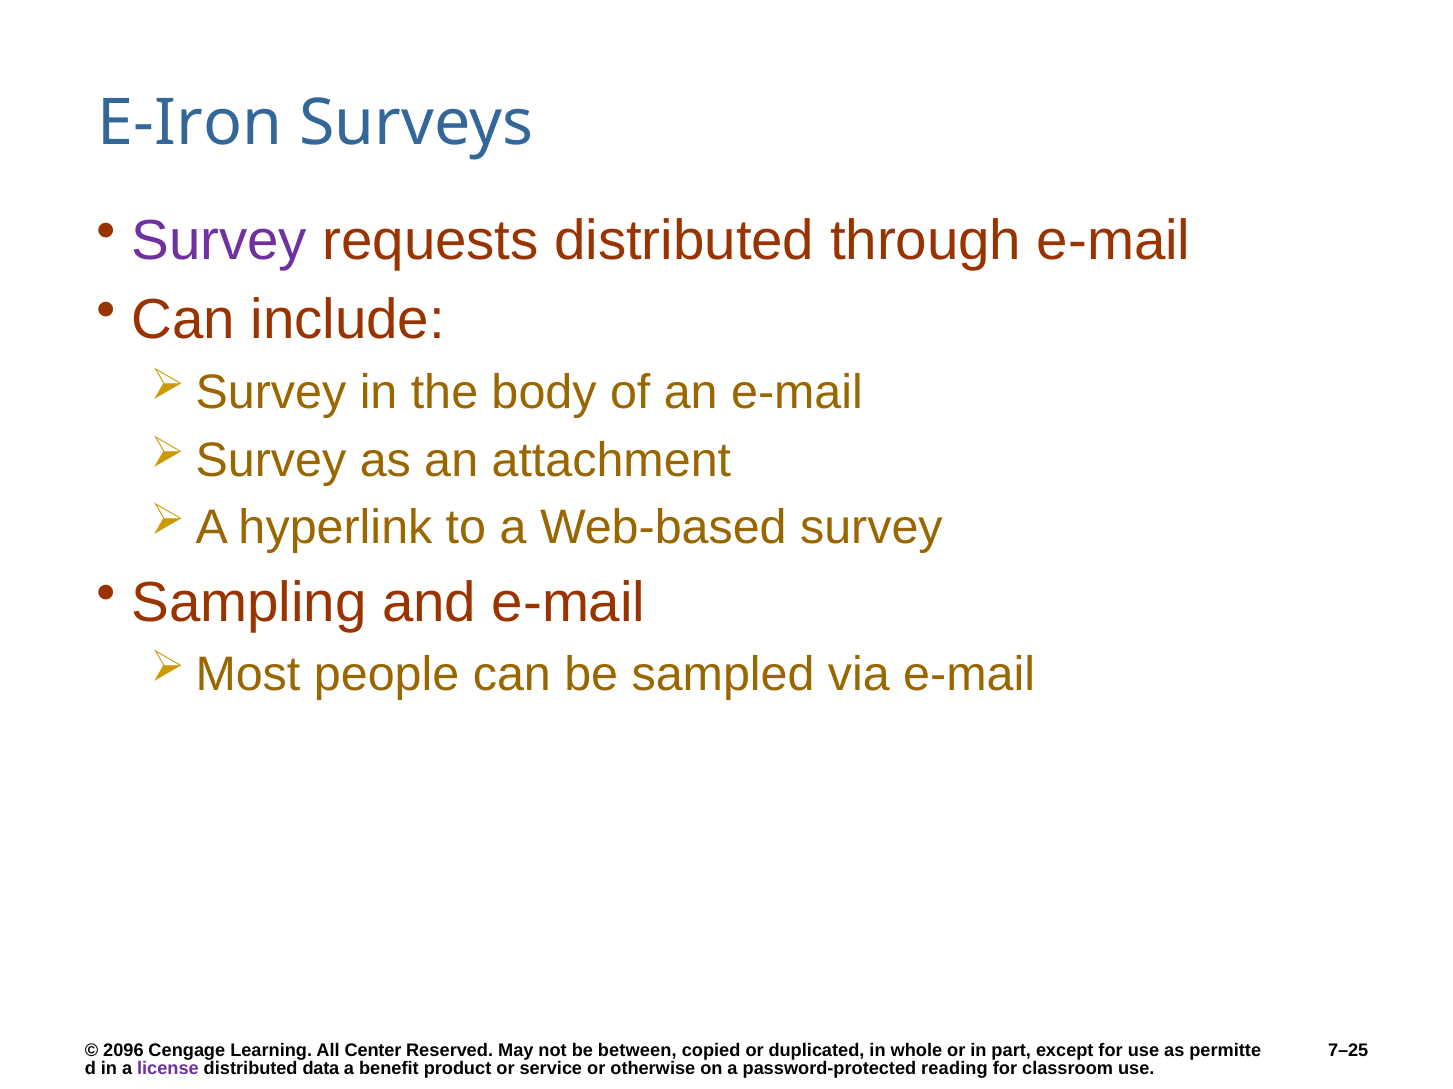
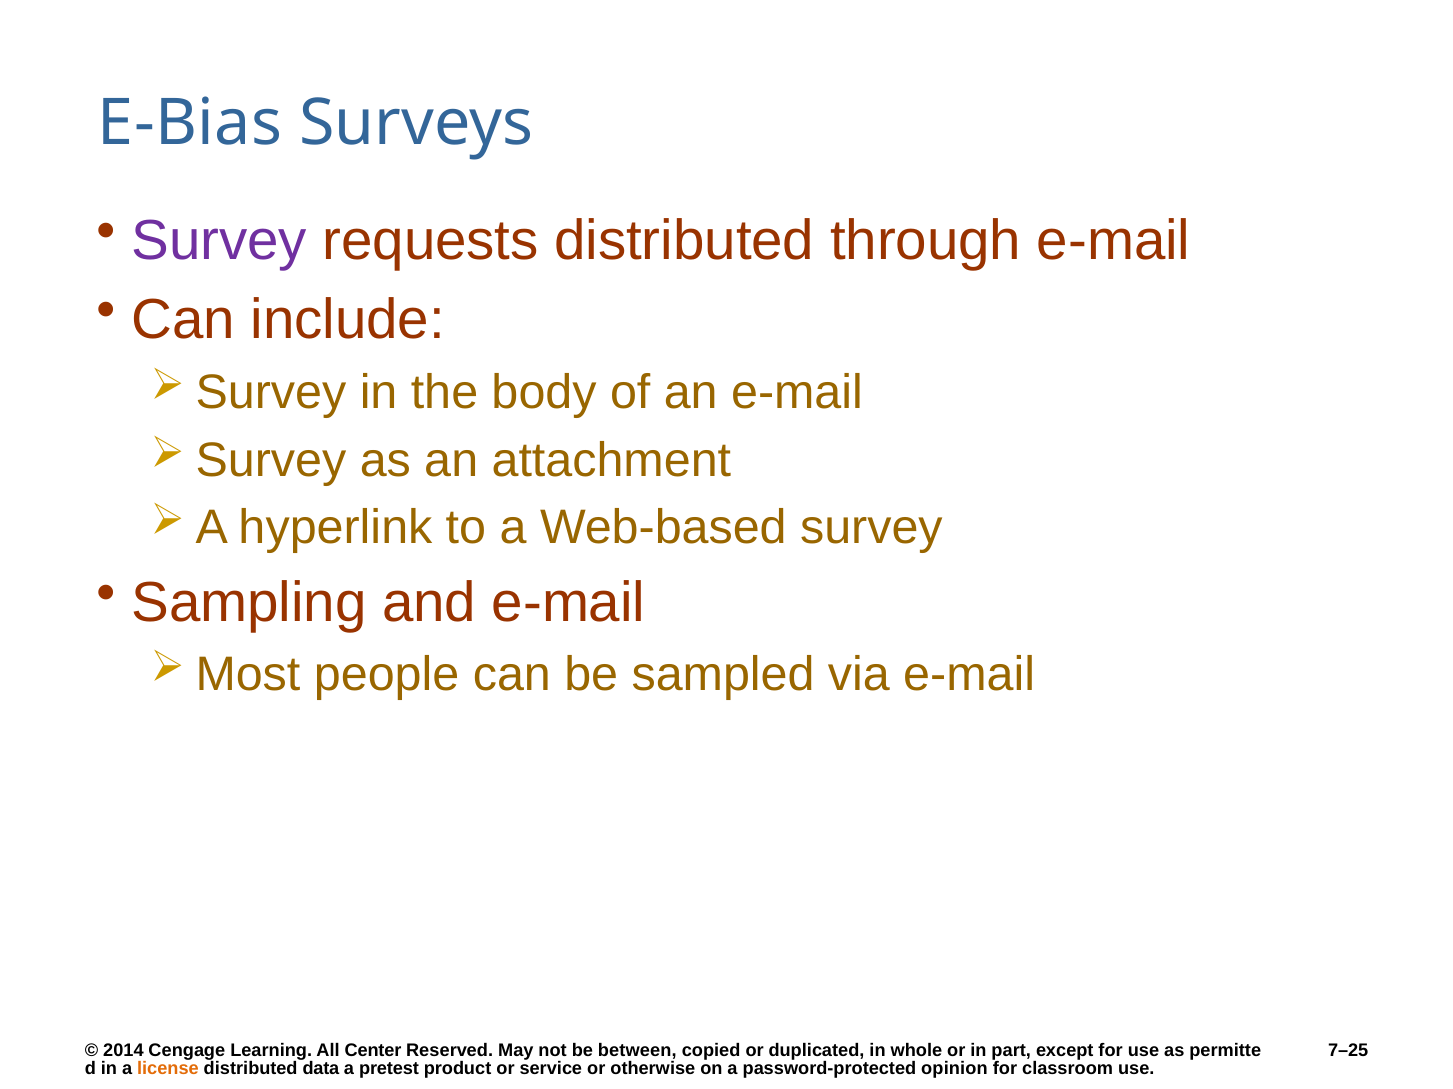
E-Iron: E-Iron -> E-Bias
2096: 2096 -> 2014
license colour: purple -> orange
benefit: benefit -> pretest
reading: reading -> opinion
